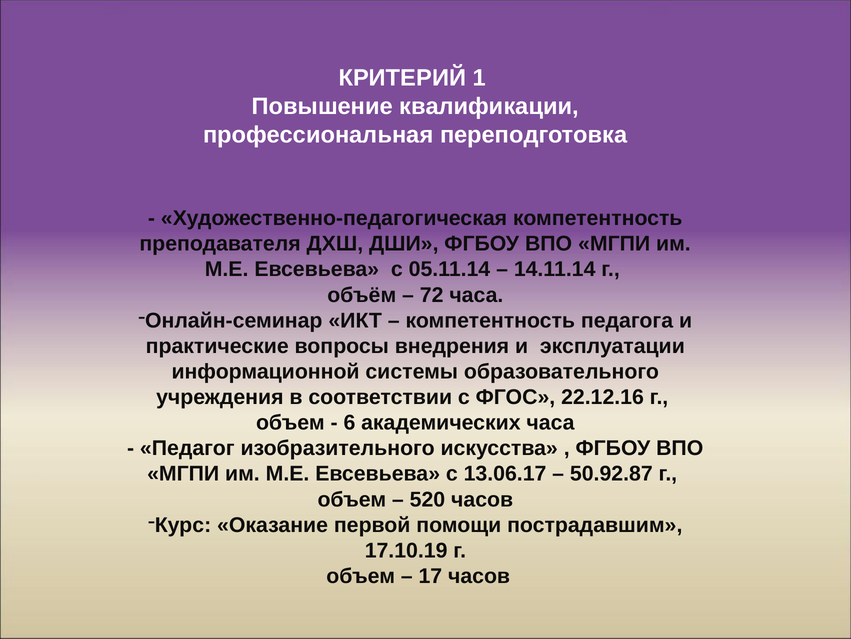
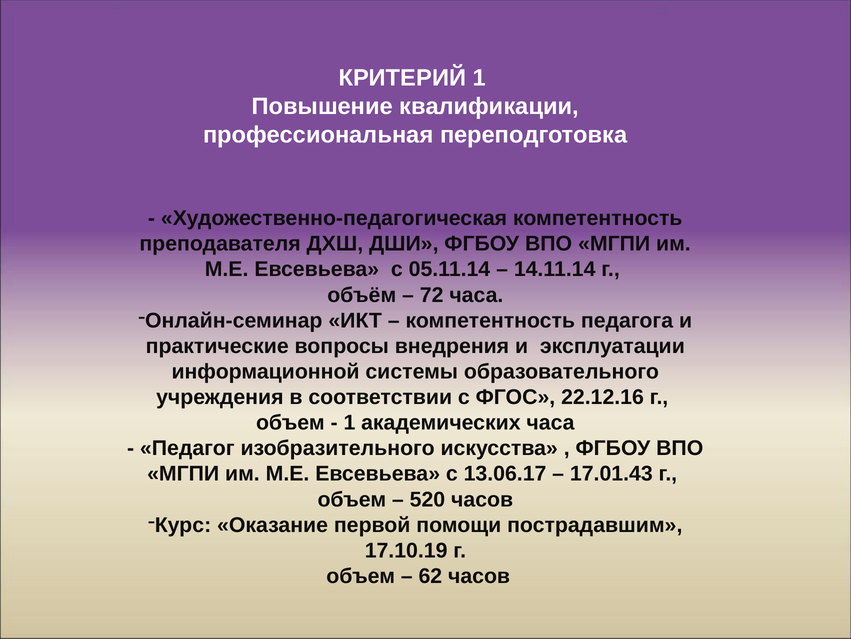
6 at (349, 422): 6 -> 1
50.92.87: 50.92.87 -> 17.01.43
17: 17 -> 62
